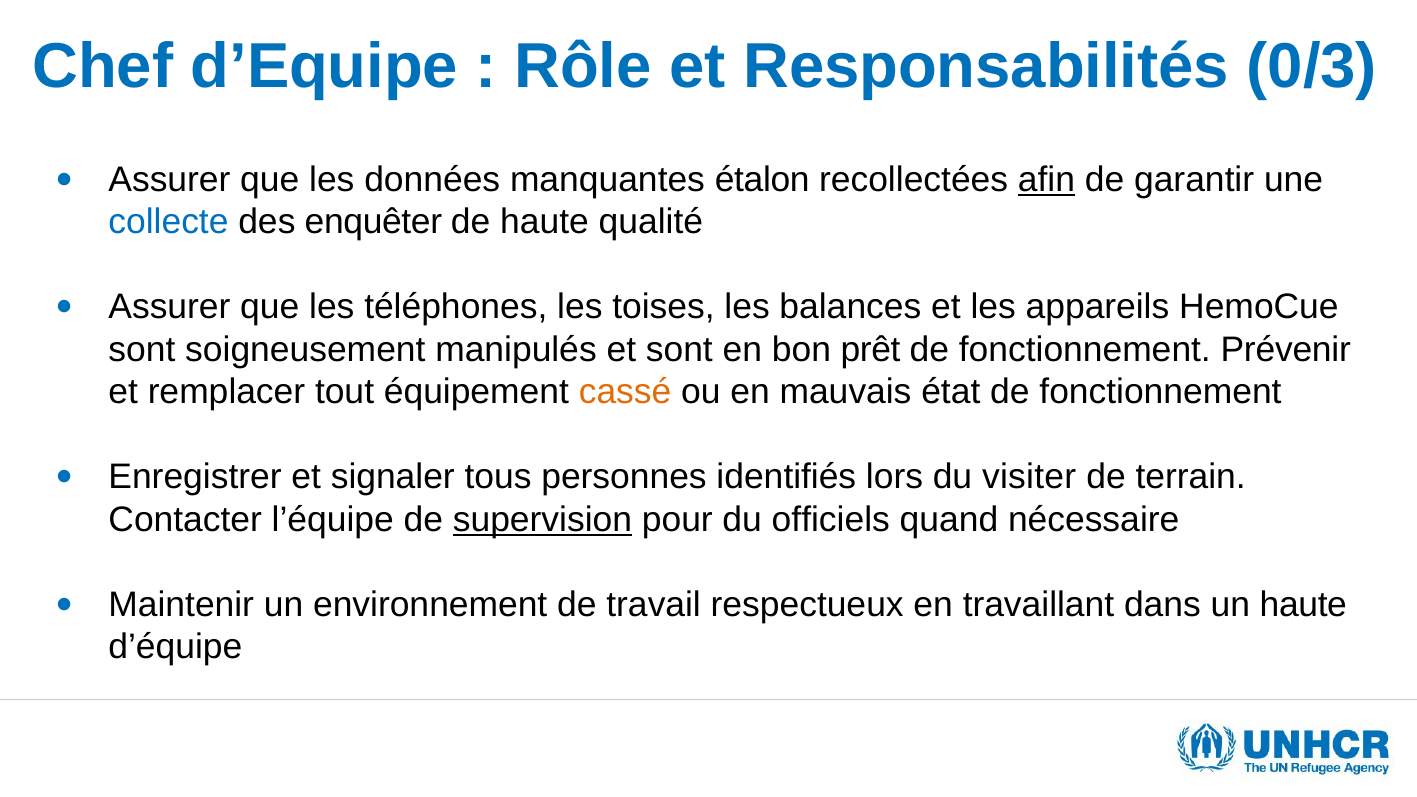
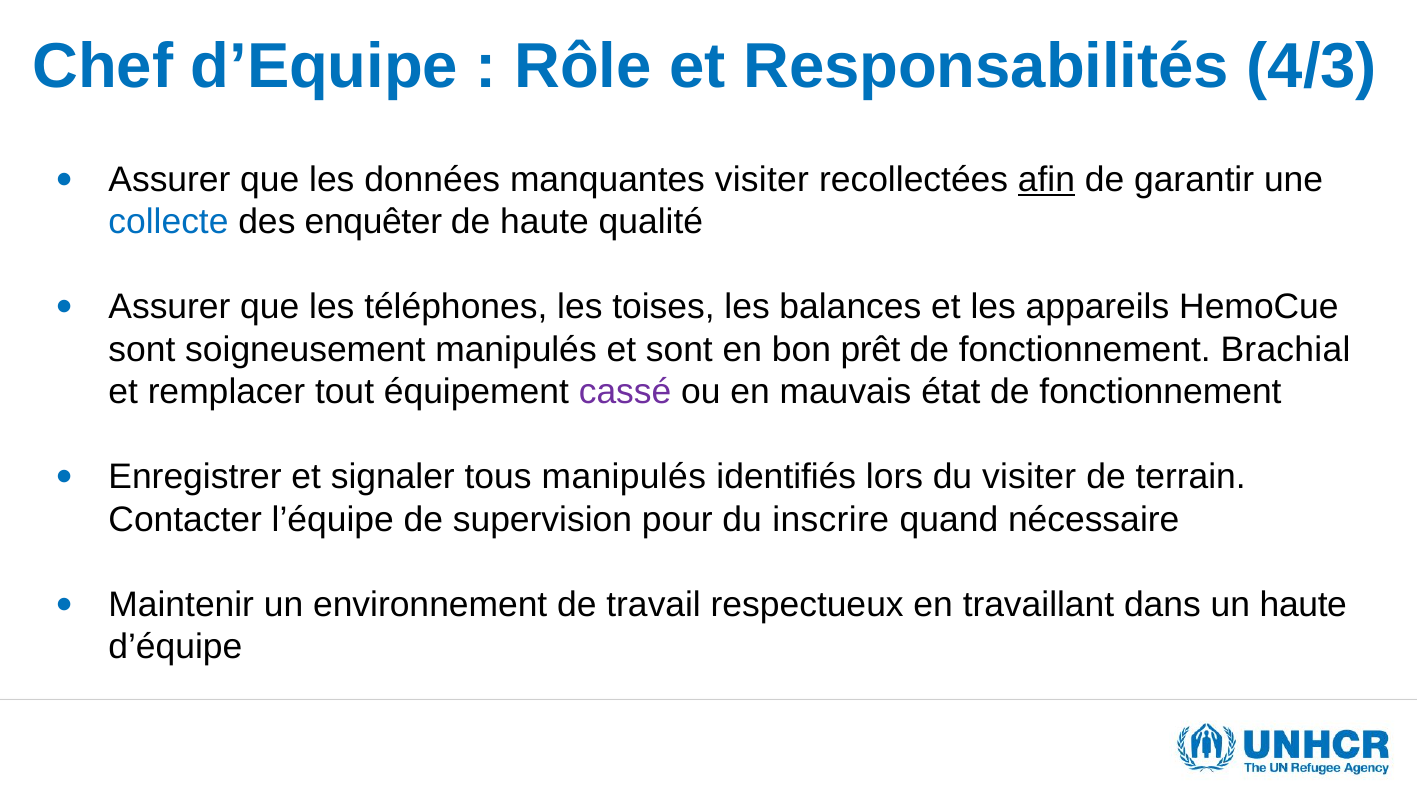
0/3: 0/3 -> 4/3
manquantes étalon: étalon -> visiter
Prévenir: Prévenir -> Brachial
cassé colour: orange -> purple
tous personnes: personnes -> manipulés
supervision underline: present -> none
officiels: officiels -> inscrire
